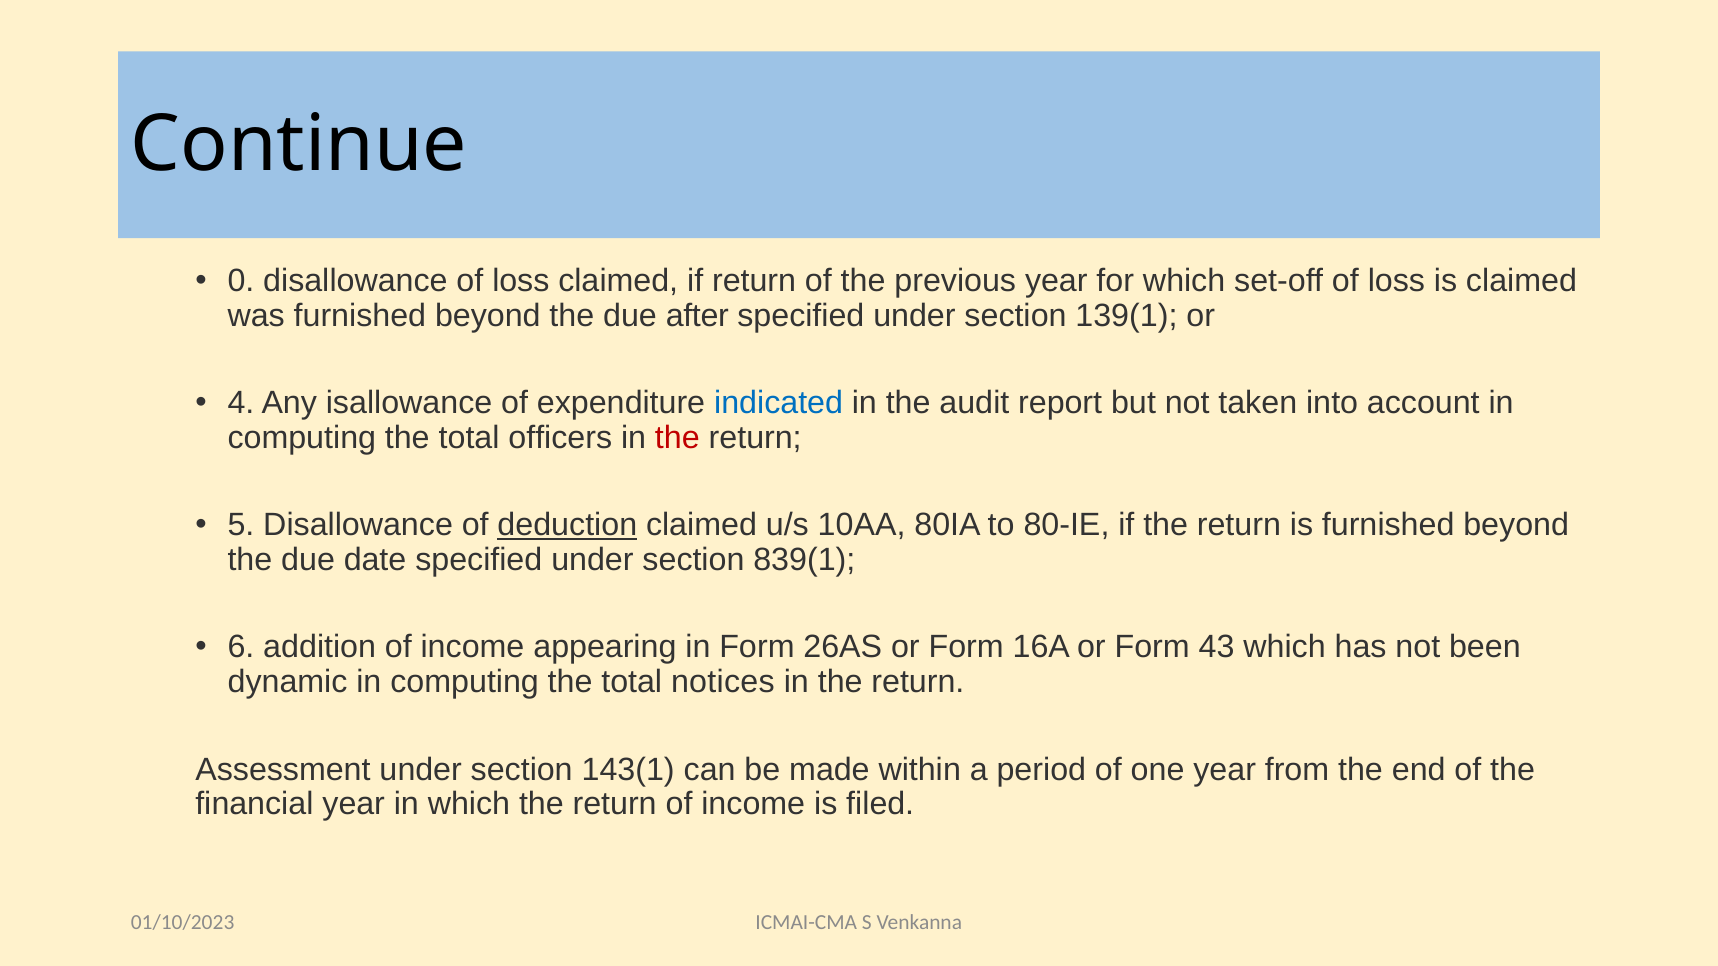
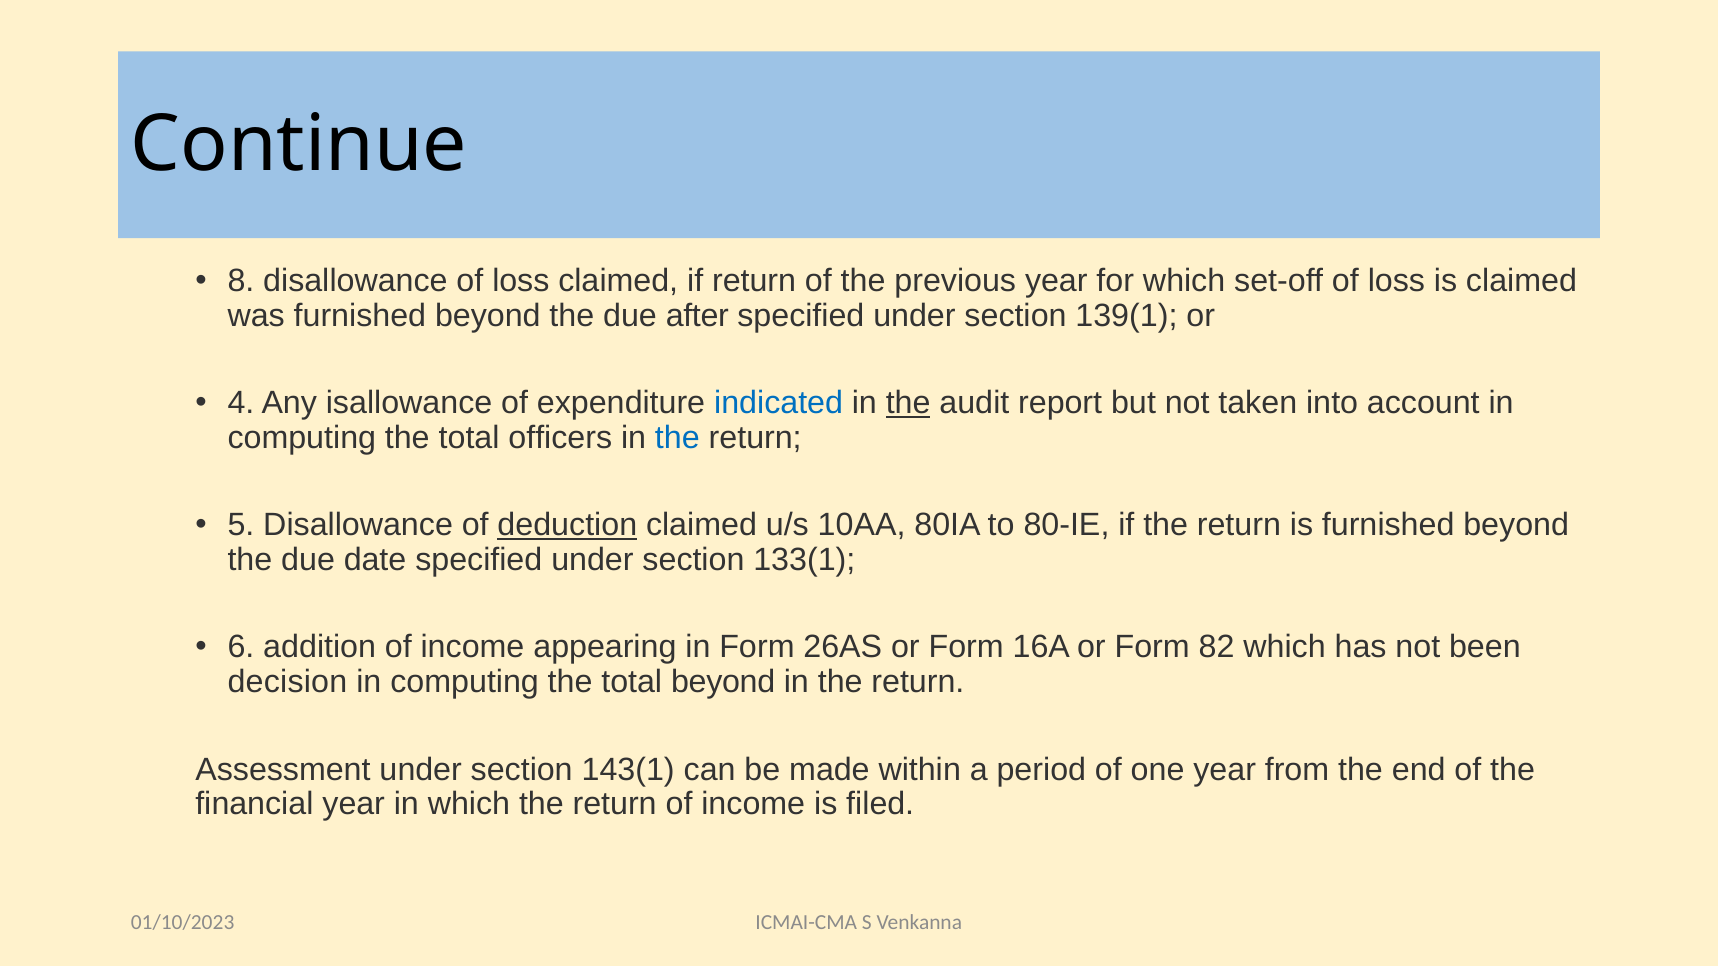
0: 0 -> 8
the at (908, 403) underline: none -> present
the at (677, 438) colour: red -> blue
839(1: 839(1 -> 133(1
43: 43 -> 82
dynamic: dynamic -> decision
total notices: notices -> beyond
